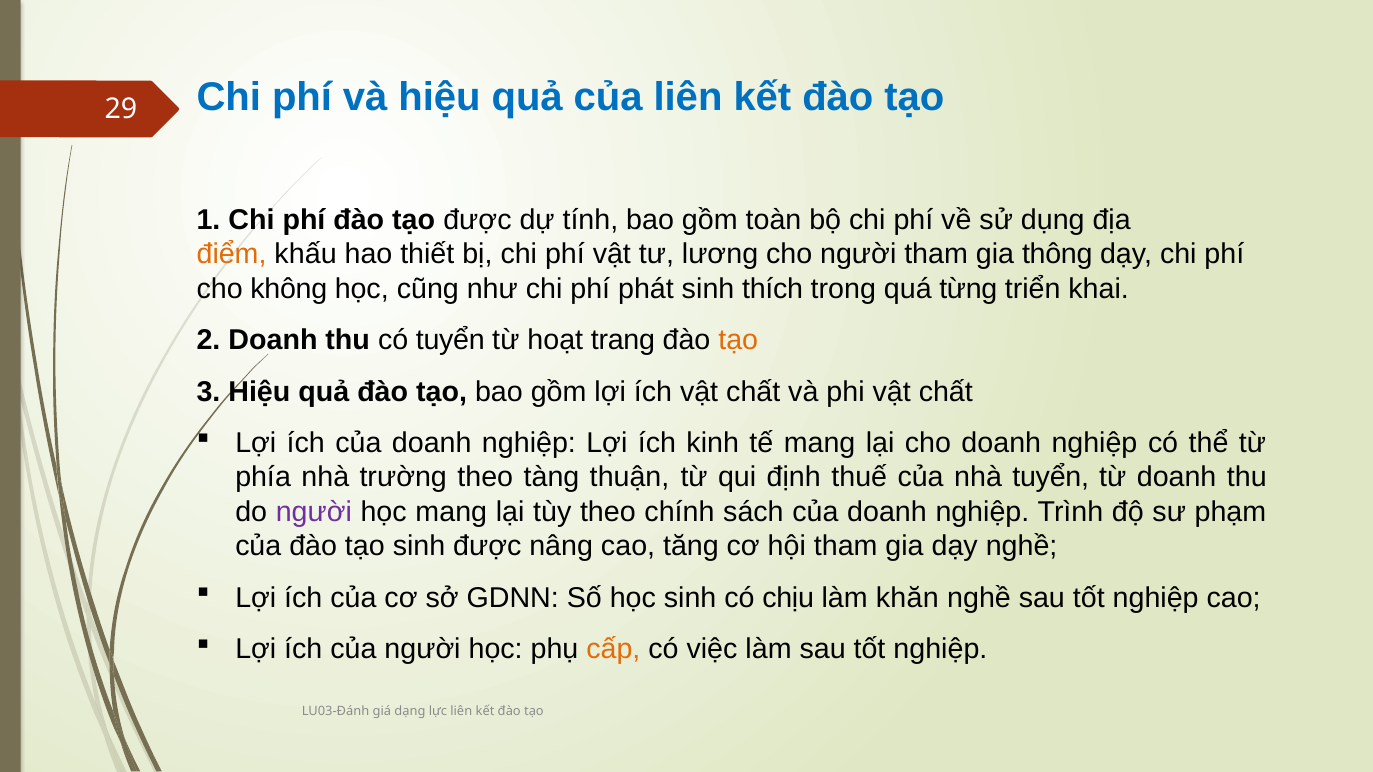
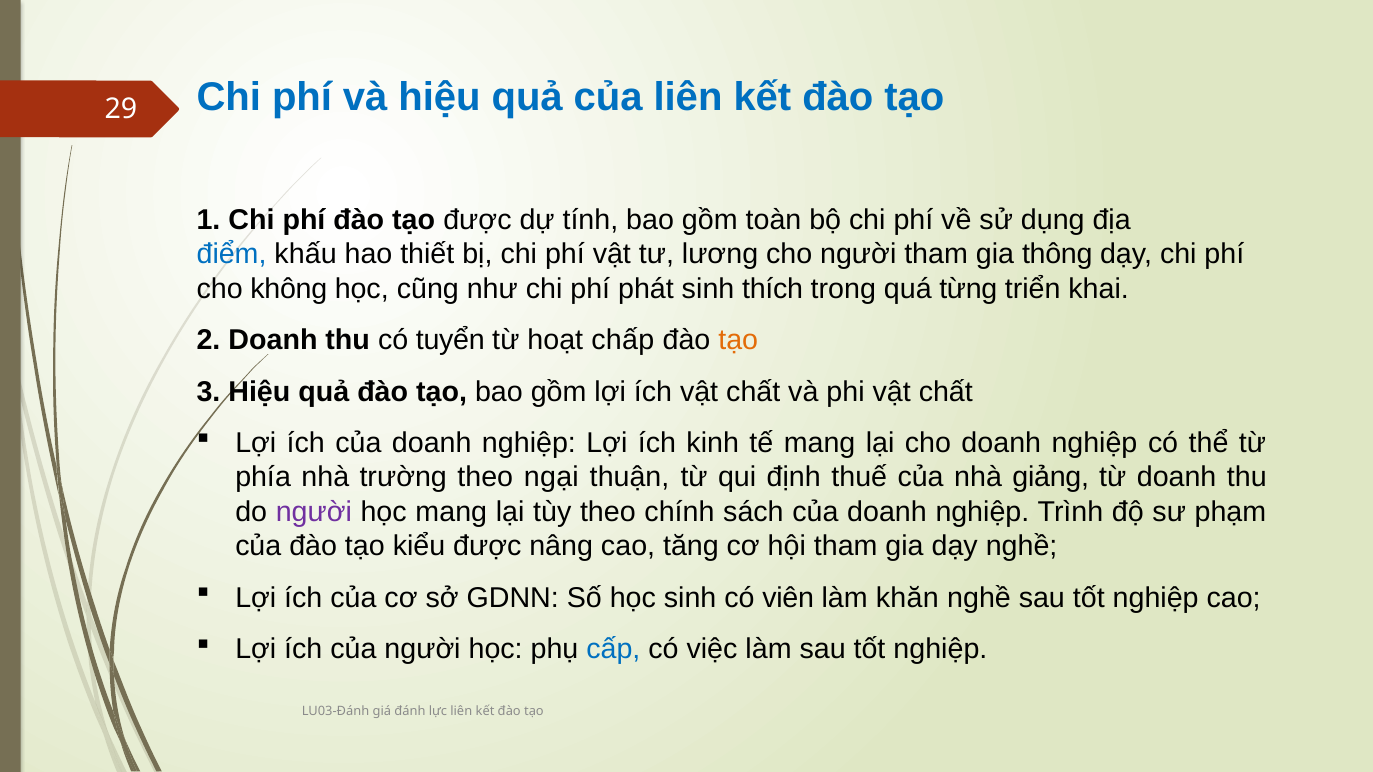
điểm colour: orange -> blue
trang: trang -> chấp
tàng: tàng -> ngại
nhà tuyển: tuyển -> giảng
tạo sinh: sinh -> kiểu
chịu: chịu -> viên
cấp colour: orange -> blue
dạng: dạng -> đánh
